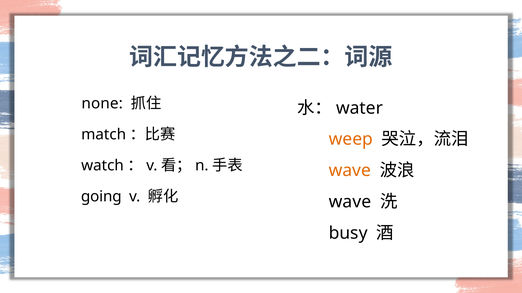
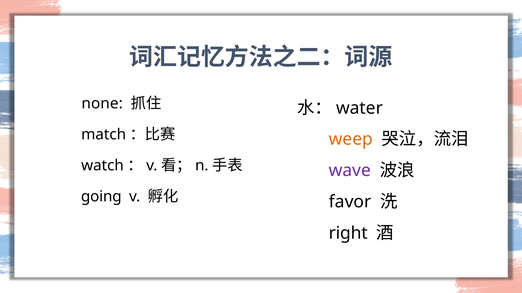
wave at (350, 171) colour: orange -> purple
wave at (350, 202): wave -> favor
busy: busy -> right
